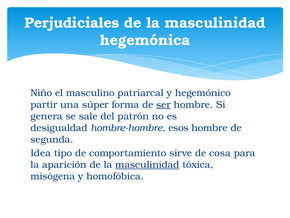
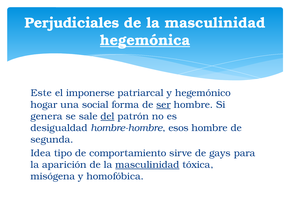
hegemónica underline: none -> present
Niño: Niño -> Este
masculino: masculino -> imponerse
partir: partir -> hogar
súper: súper -> social
del underline: none -> present
cosa: cosa -> gays
